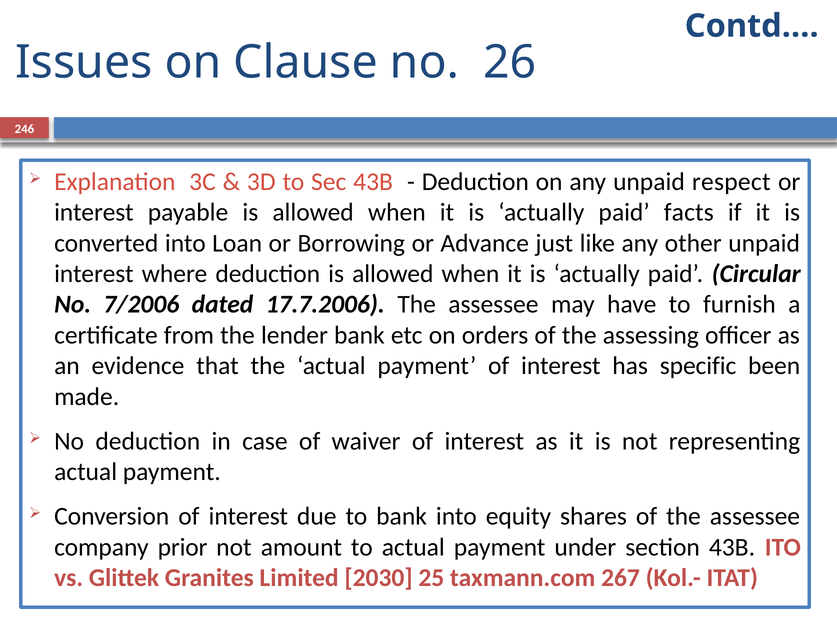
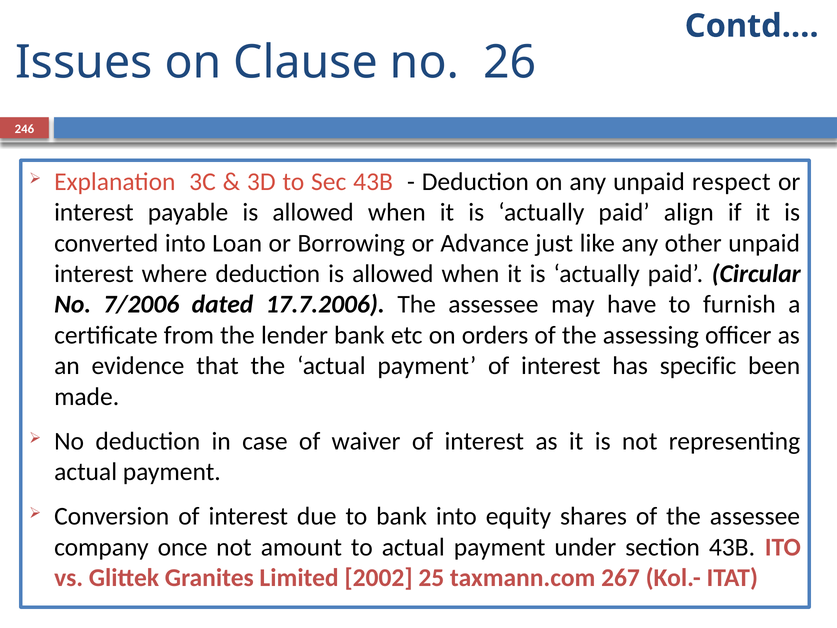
facts: facts -> align
prior: prior -> once
2030: 2030 -> 2002
